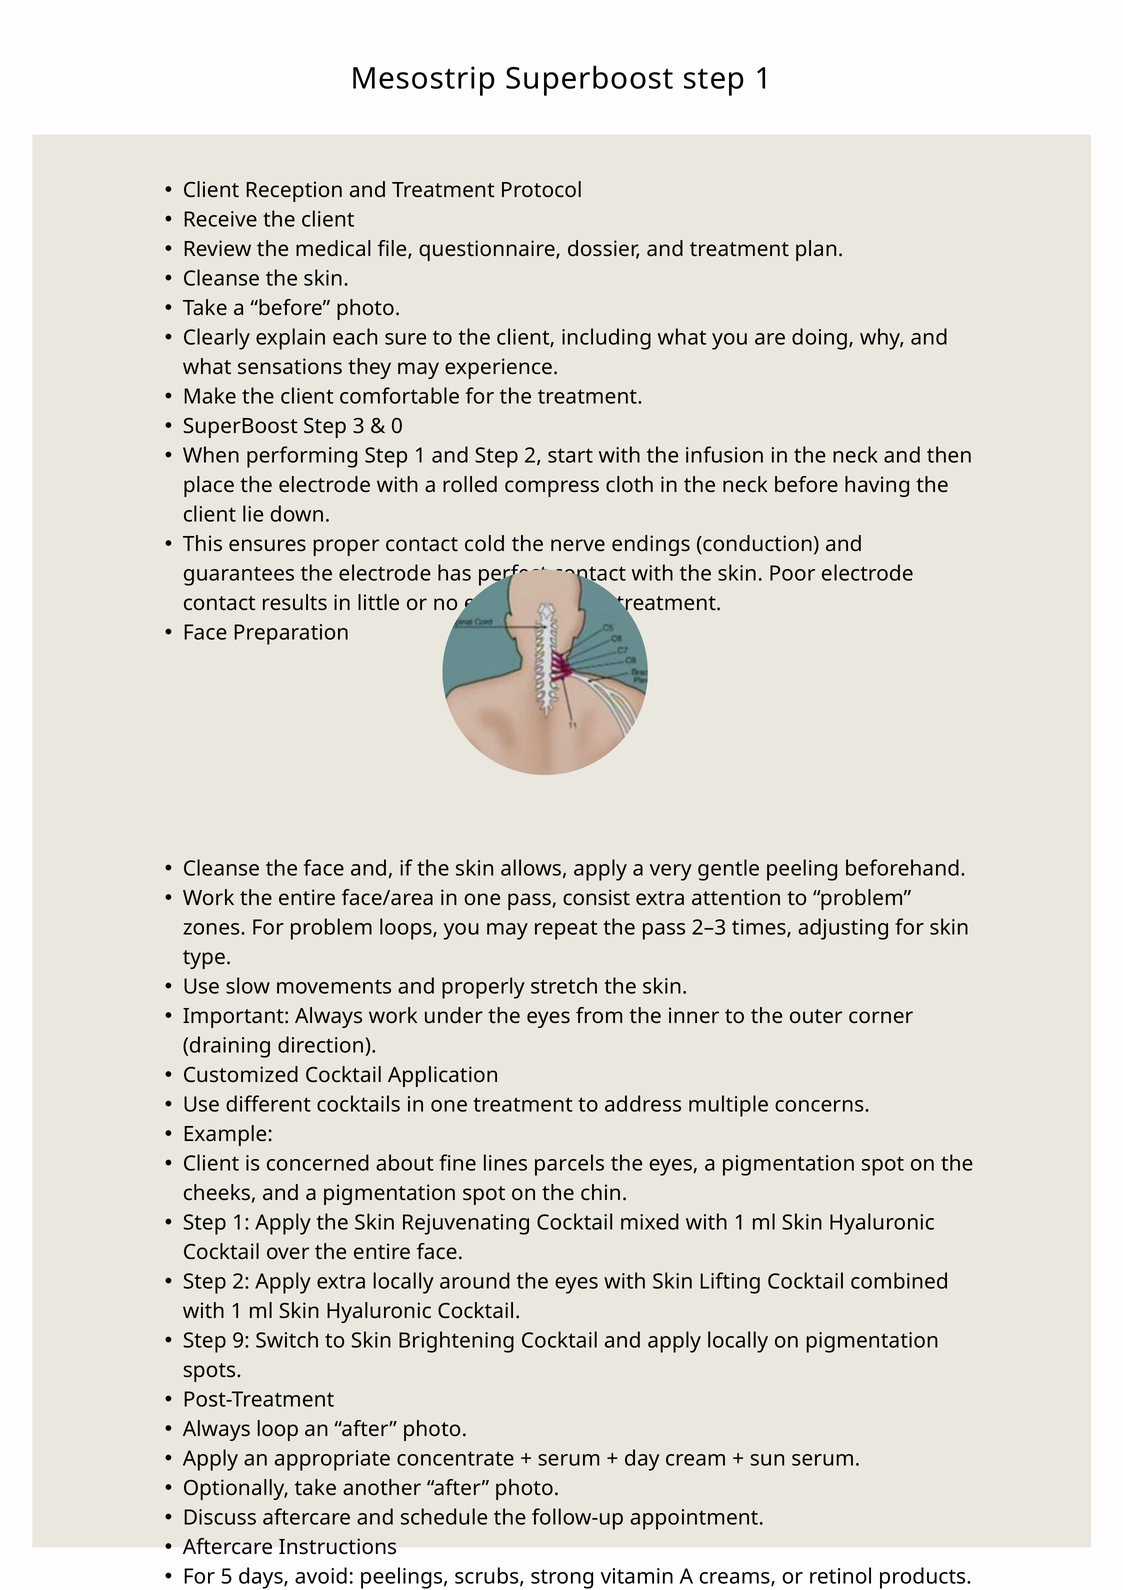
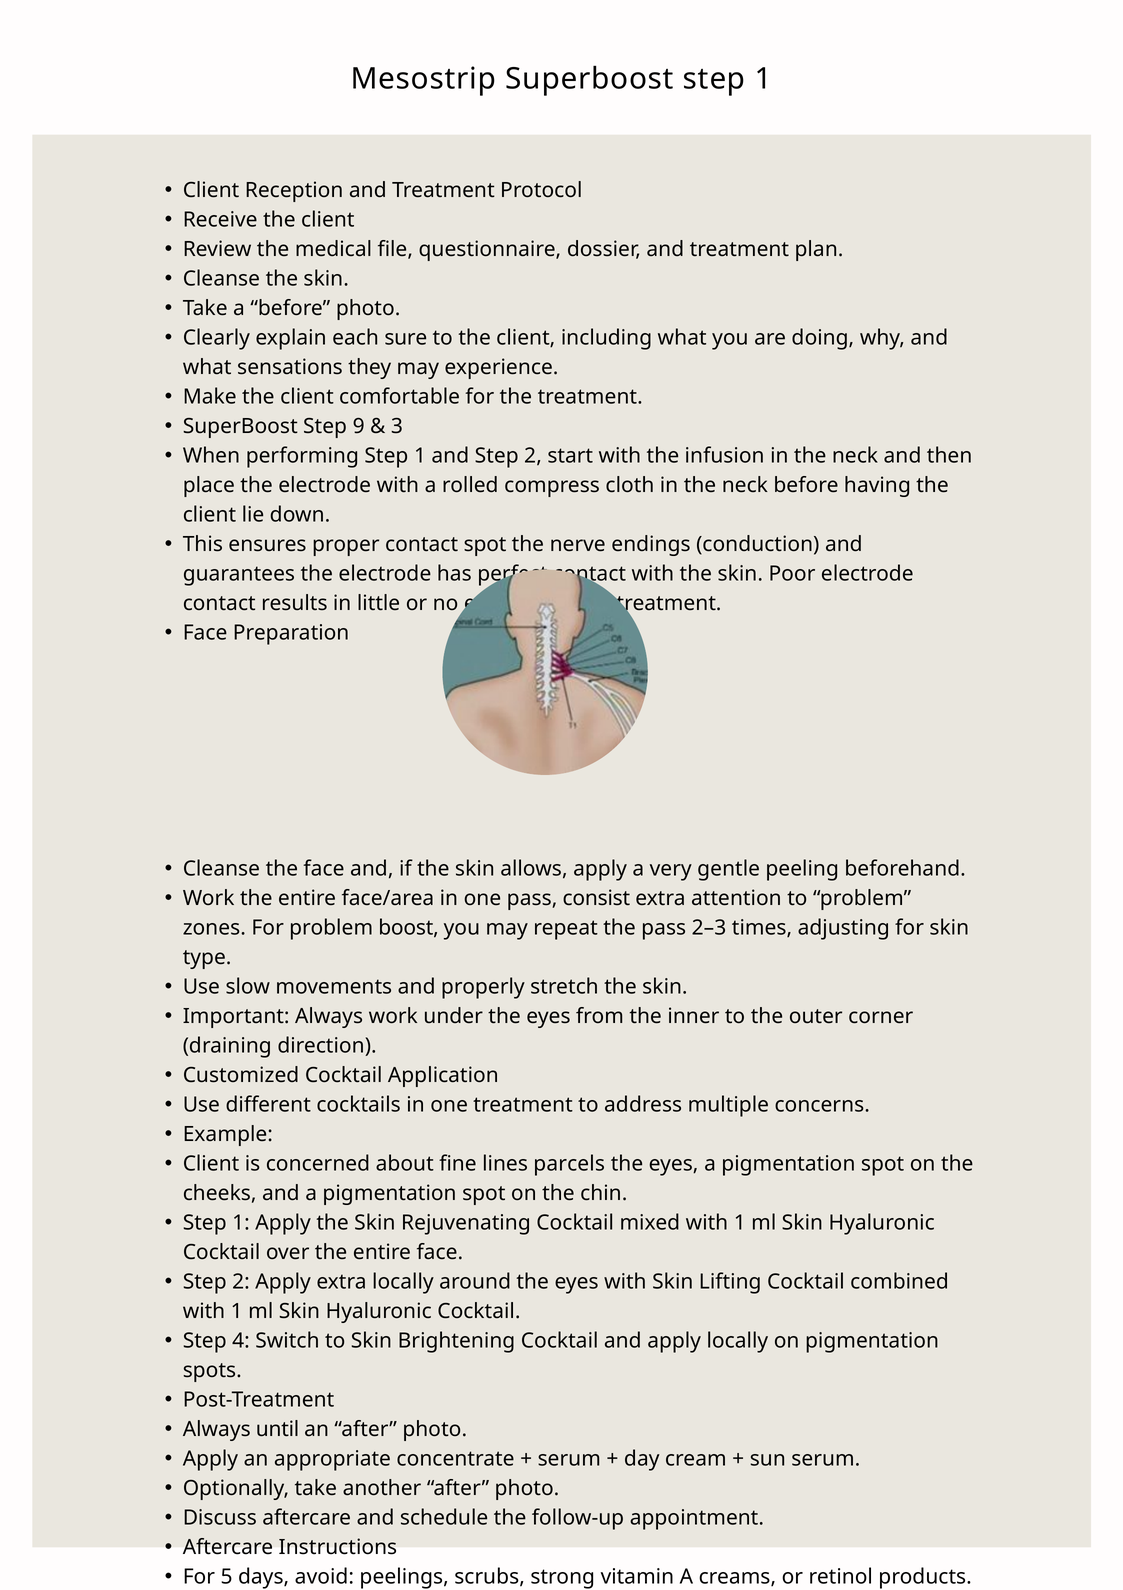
3: 3 -> 9
0: 0 -> 3
contact cold: cold -> spot
loops: loops -> boost
9: 9 -> 4
loop: loop -> until
